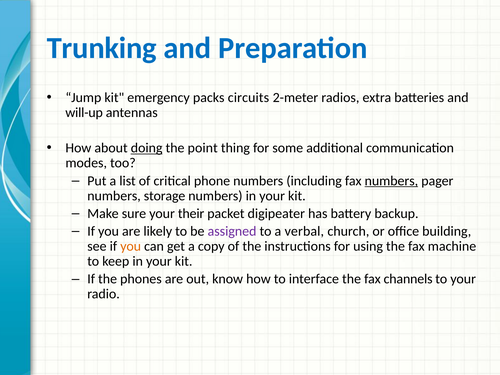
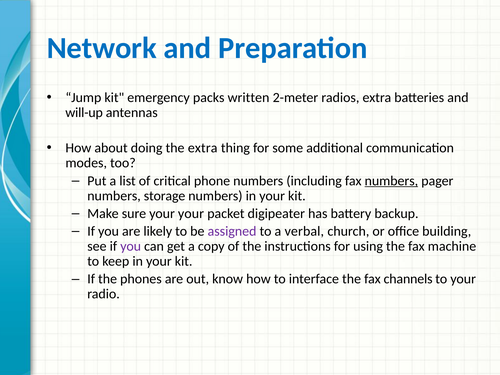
Trunking: Trunking -> Network
circuits: circuits -> written
doing underline: present -> none
the point: point -> extra
your their: their -> your
you at (131, 246) colour: orange -> purple
